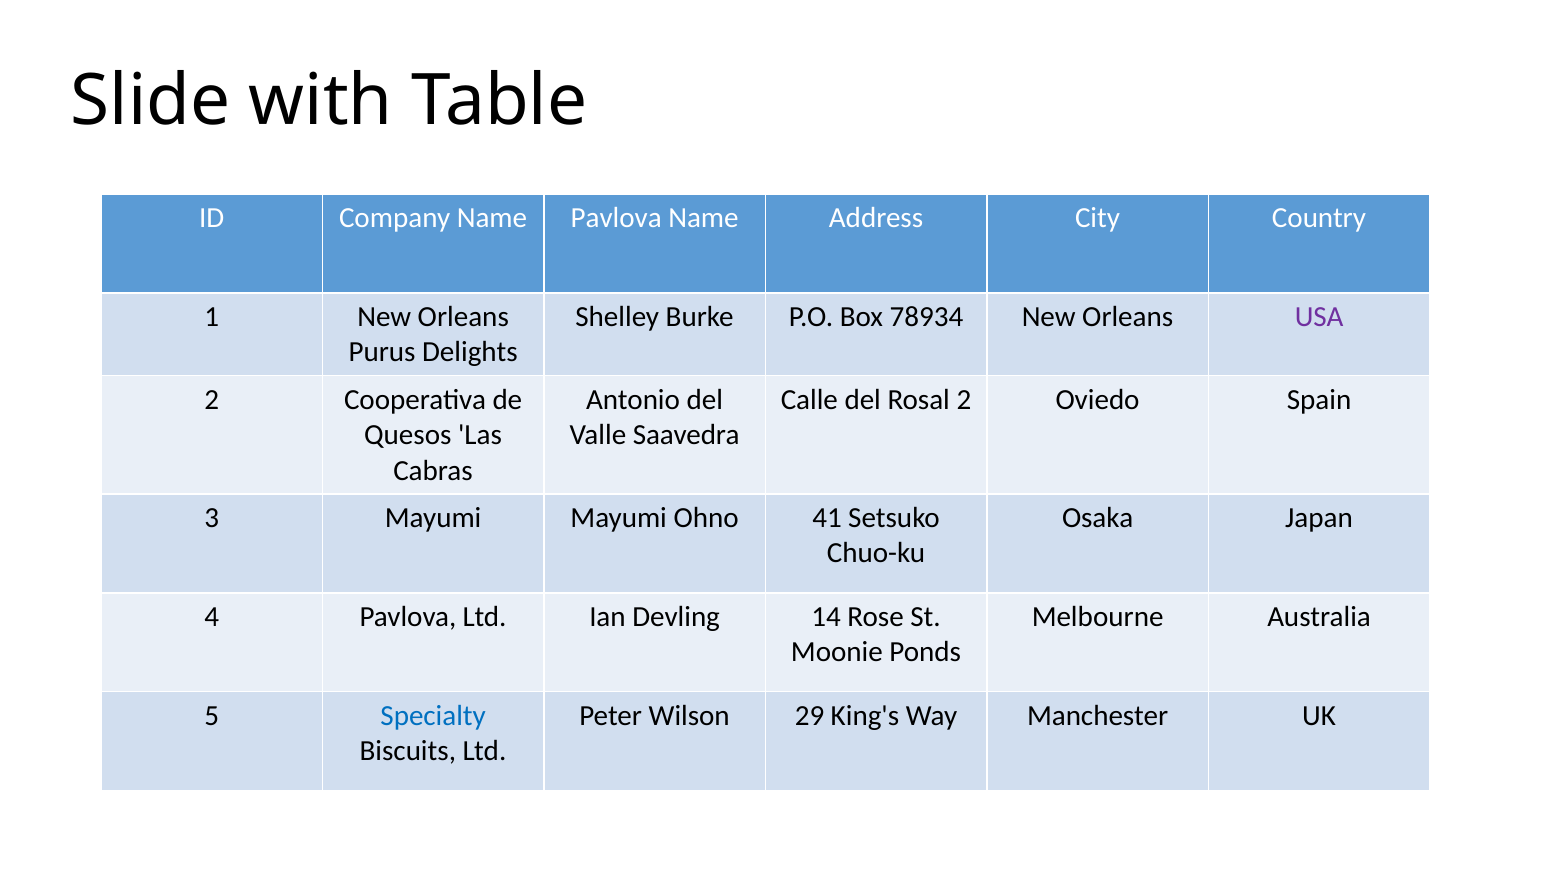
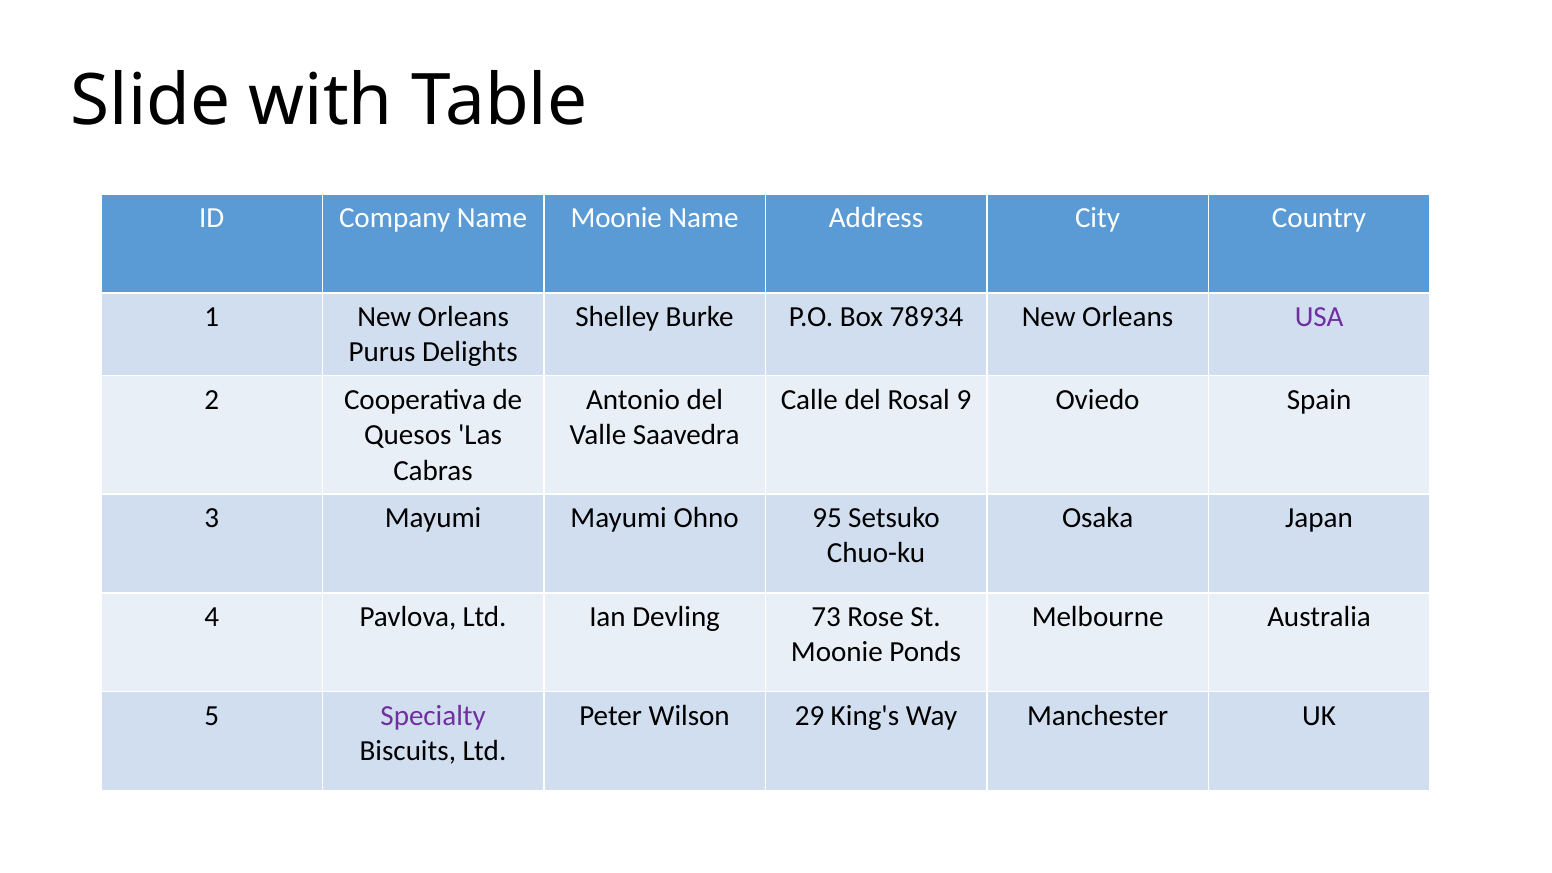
Name Pavlova: Pavlova -> Moonie
Rosal 2: 2 -> 9
41: 41 -> 95
14: 14 -> 73
Specialty colour: blue -> purple
